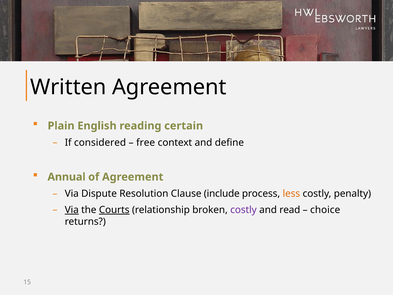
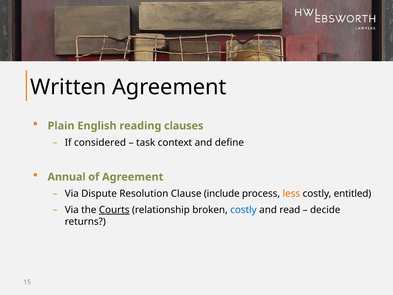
certain: certain -> clauses
free: free -> task
penalty: penalty -> entitled
Via at (72, 210) underline: present -> none
costly at (243, 210) colour: purple -> blue
choice: choice -> decide
